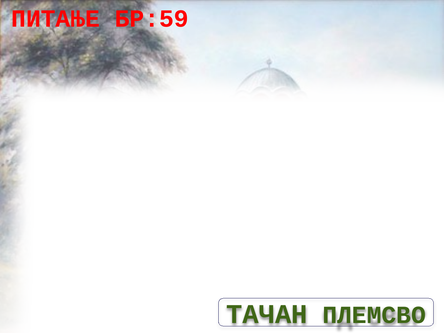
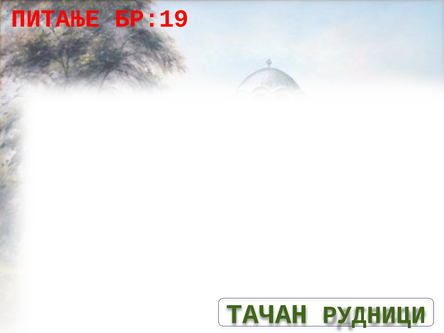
БР:59: БР:59 -> БР:19
ПЛЕМСВО: ПЛЕМСВО -> РУДНИЦИ
